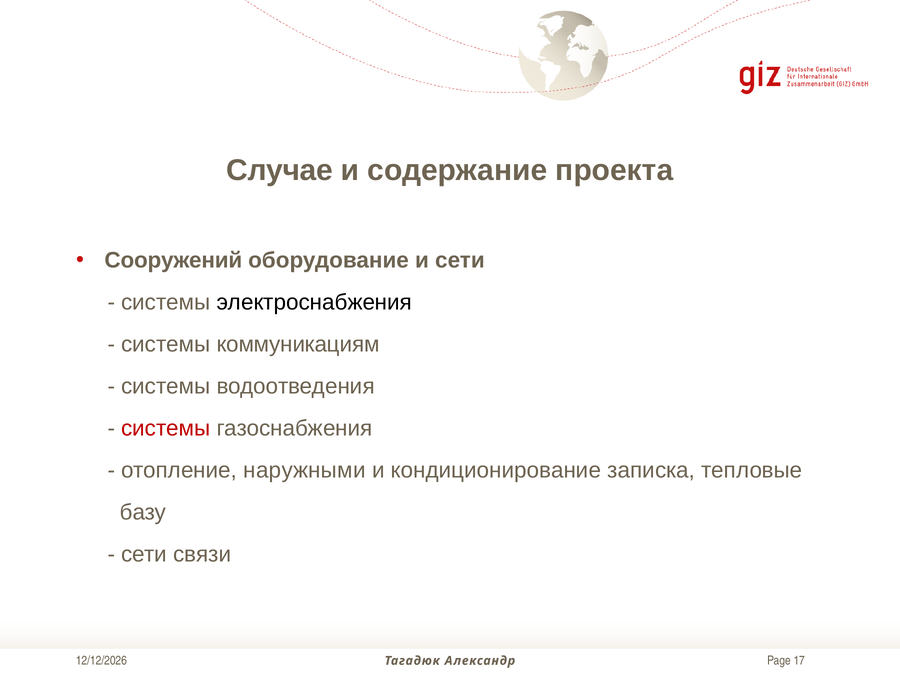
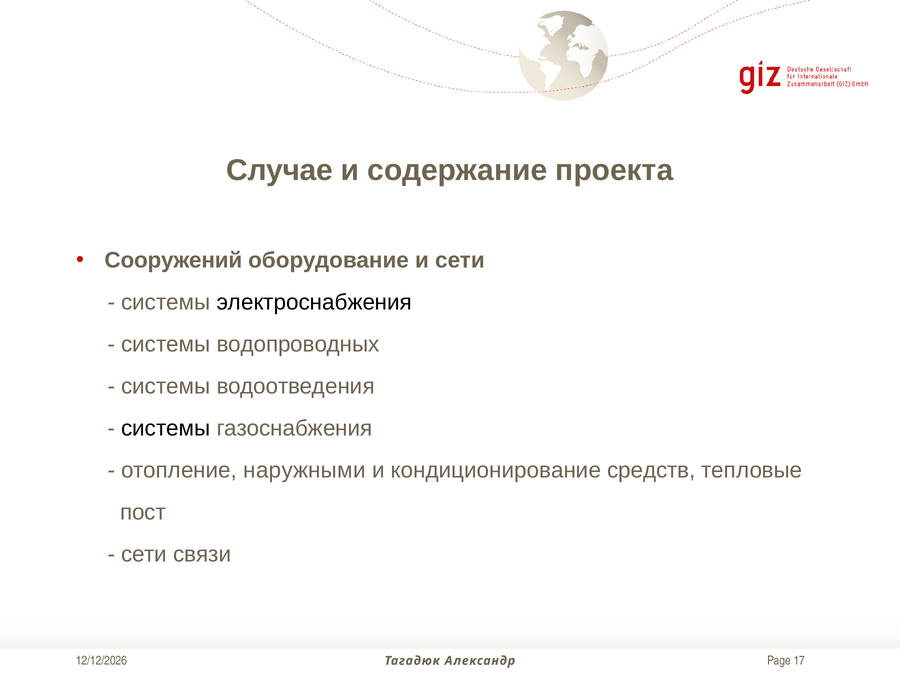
коммуникациям: коммуникациям -> водопроводных
системы at (166, 428) colour: red -> black
записка: записка -> средств
базу: базу -> пост
